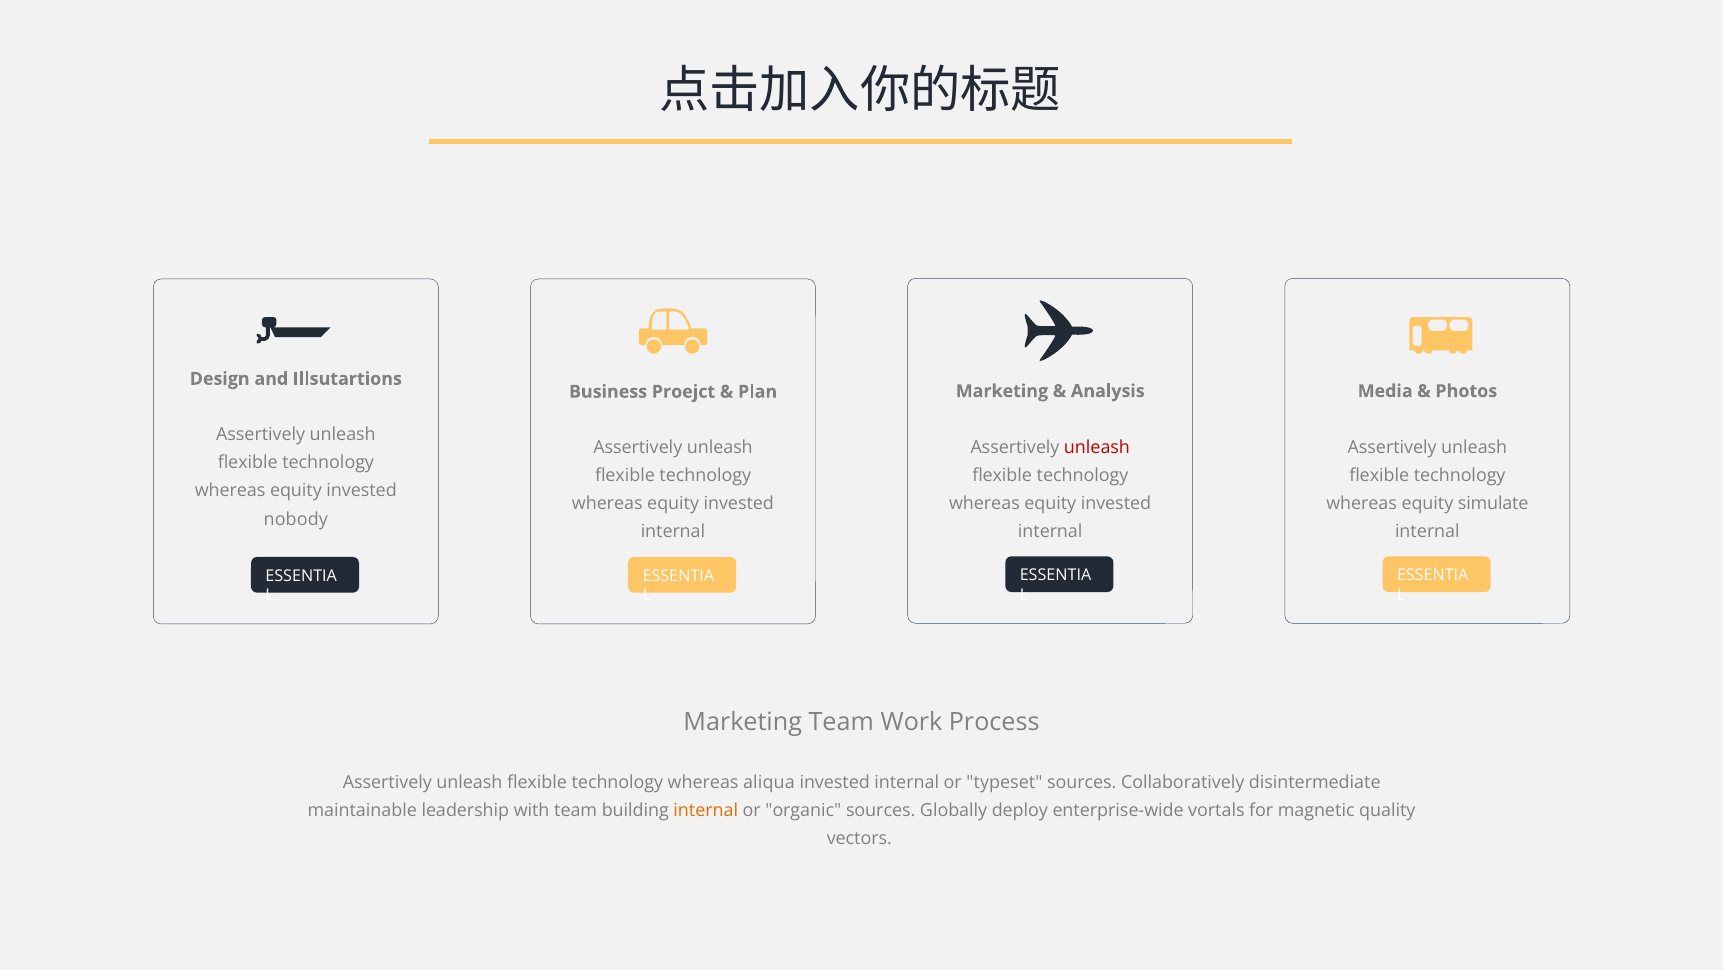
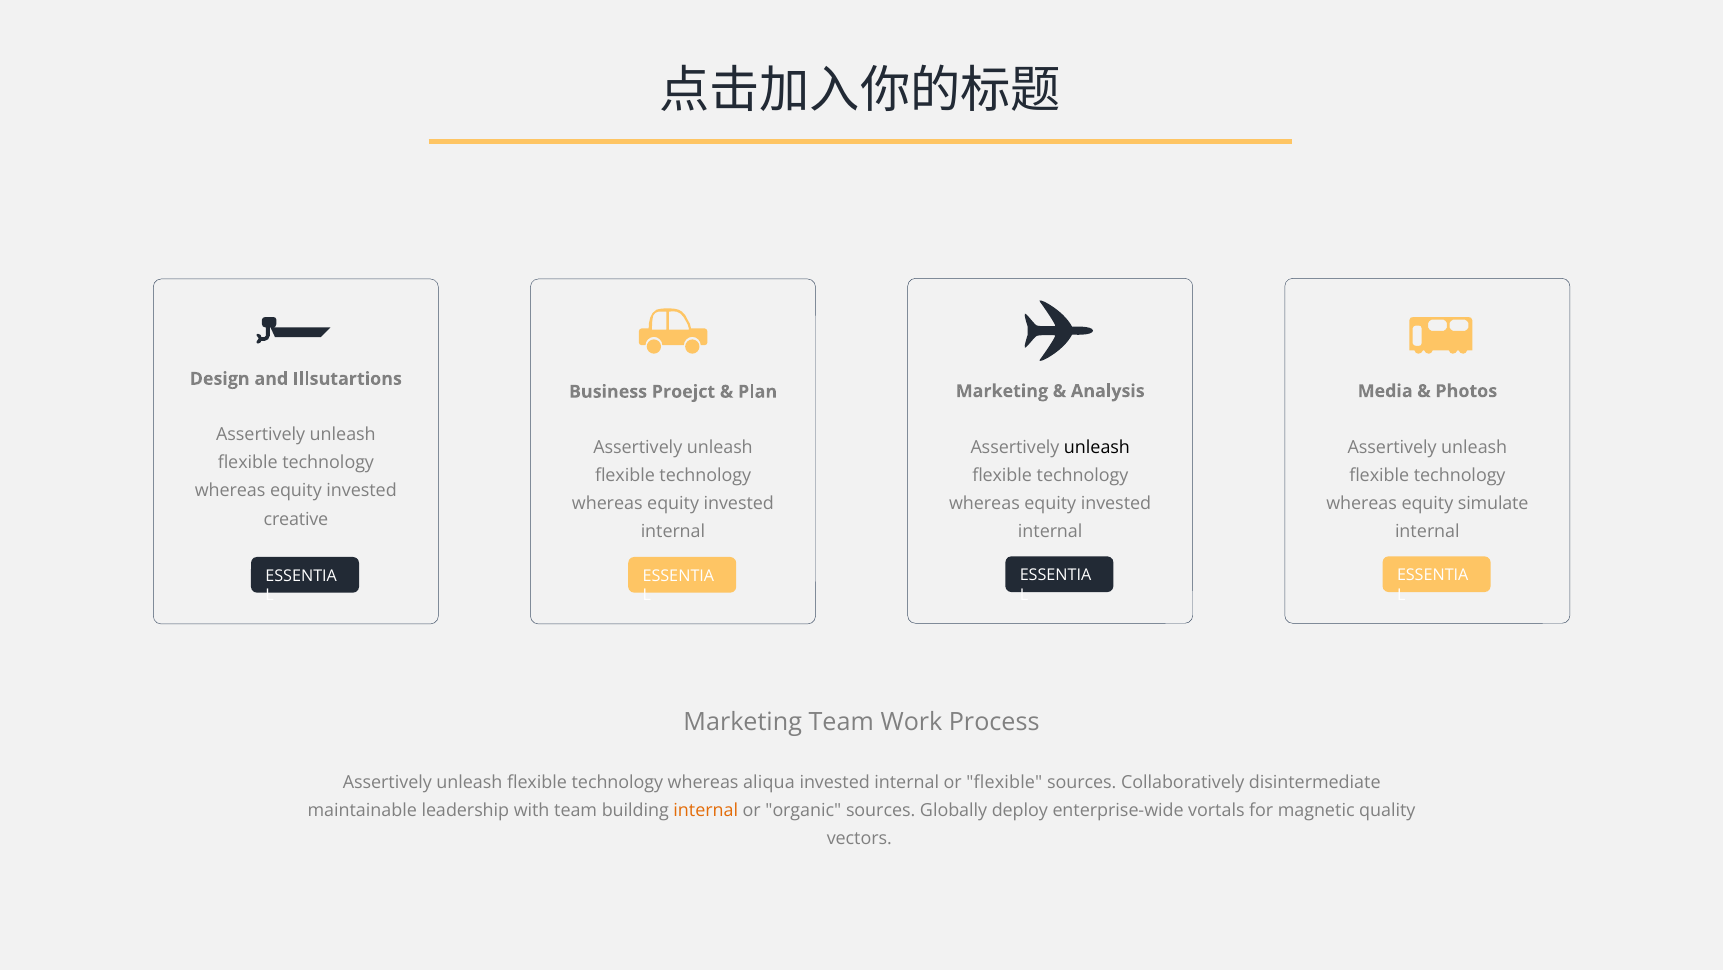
unleash at (1097, 447) colour: red -> black
nobody: nobody -> creative
or typeset: typeset -> flexible
